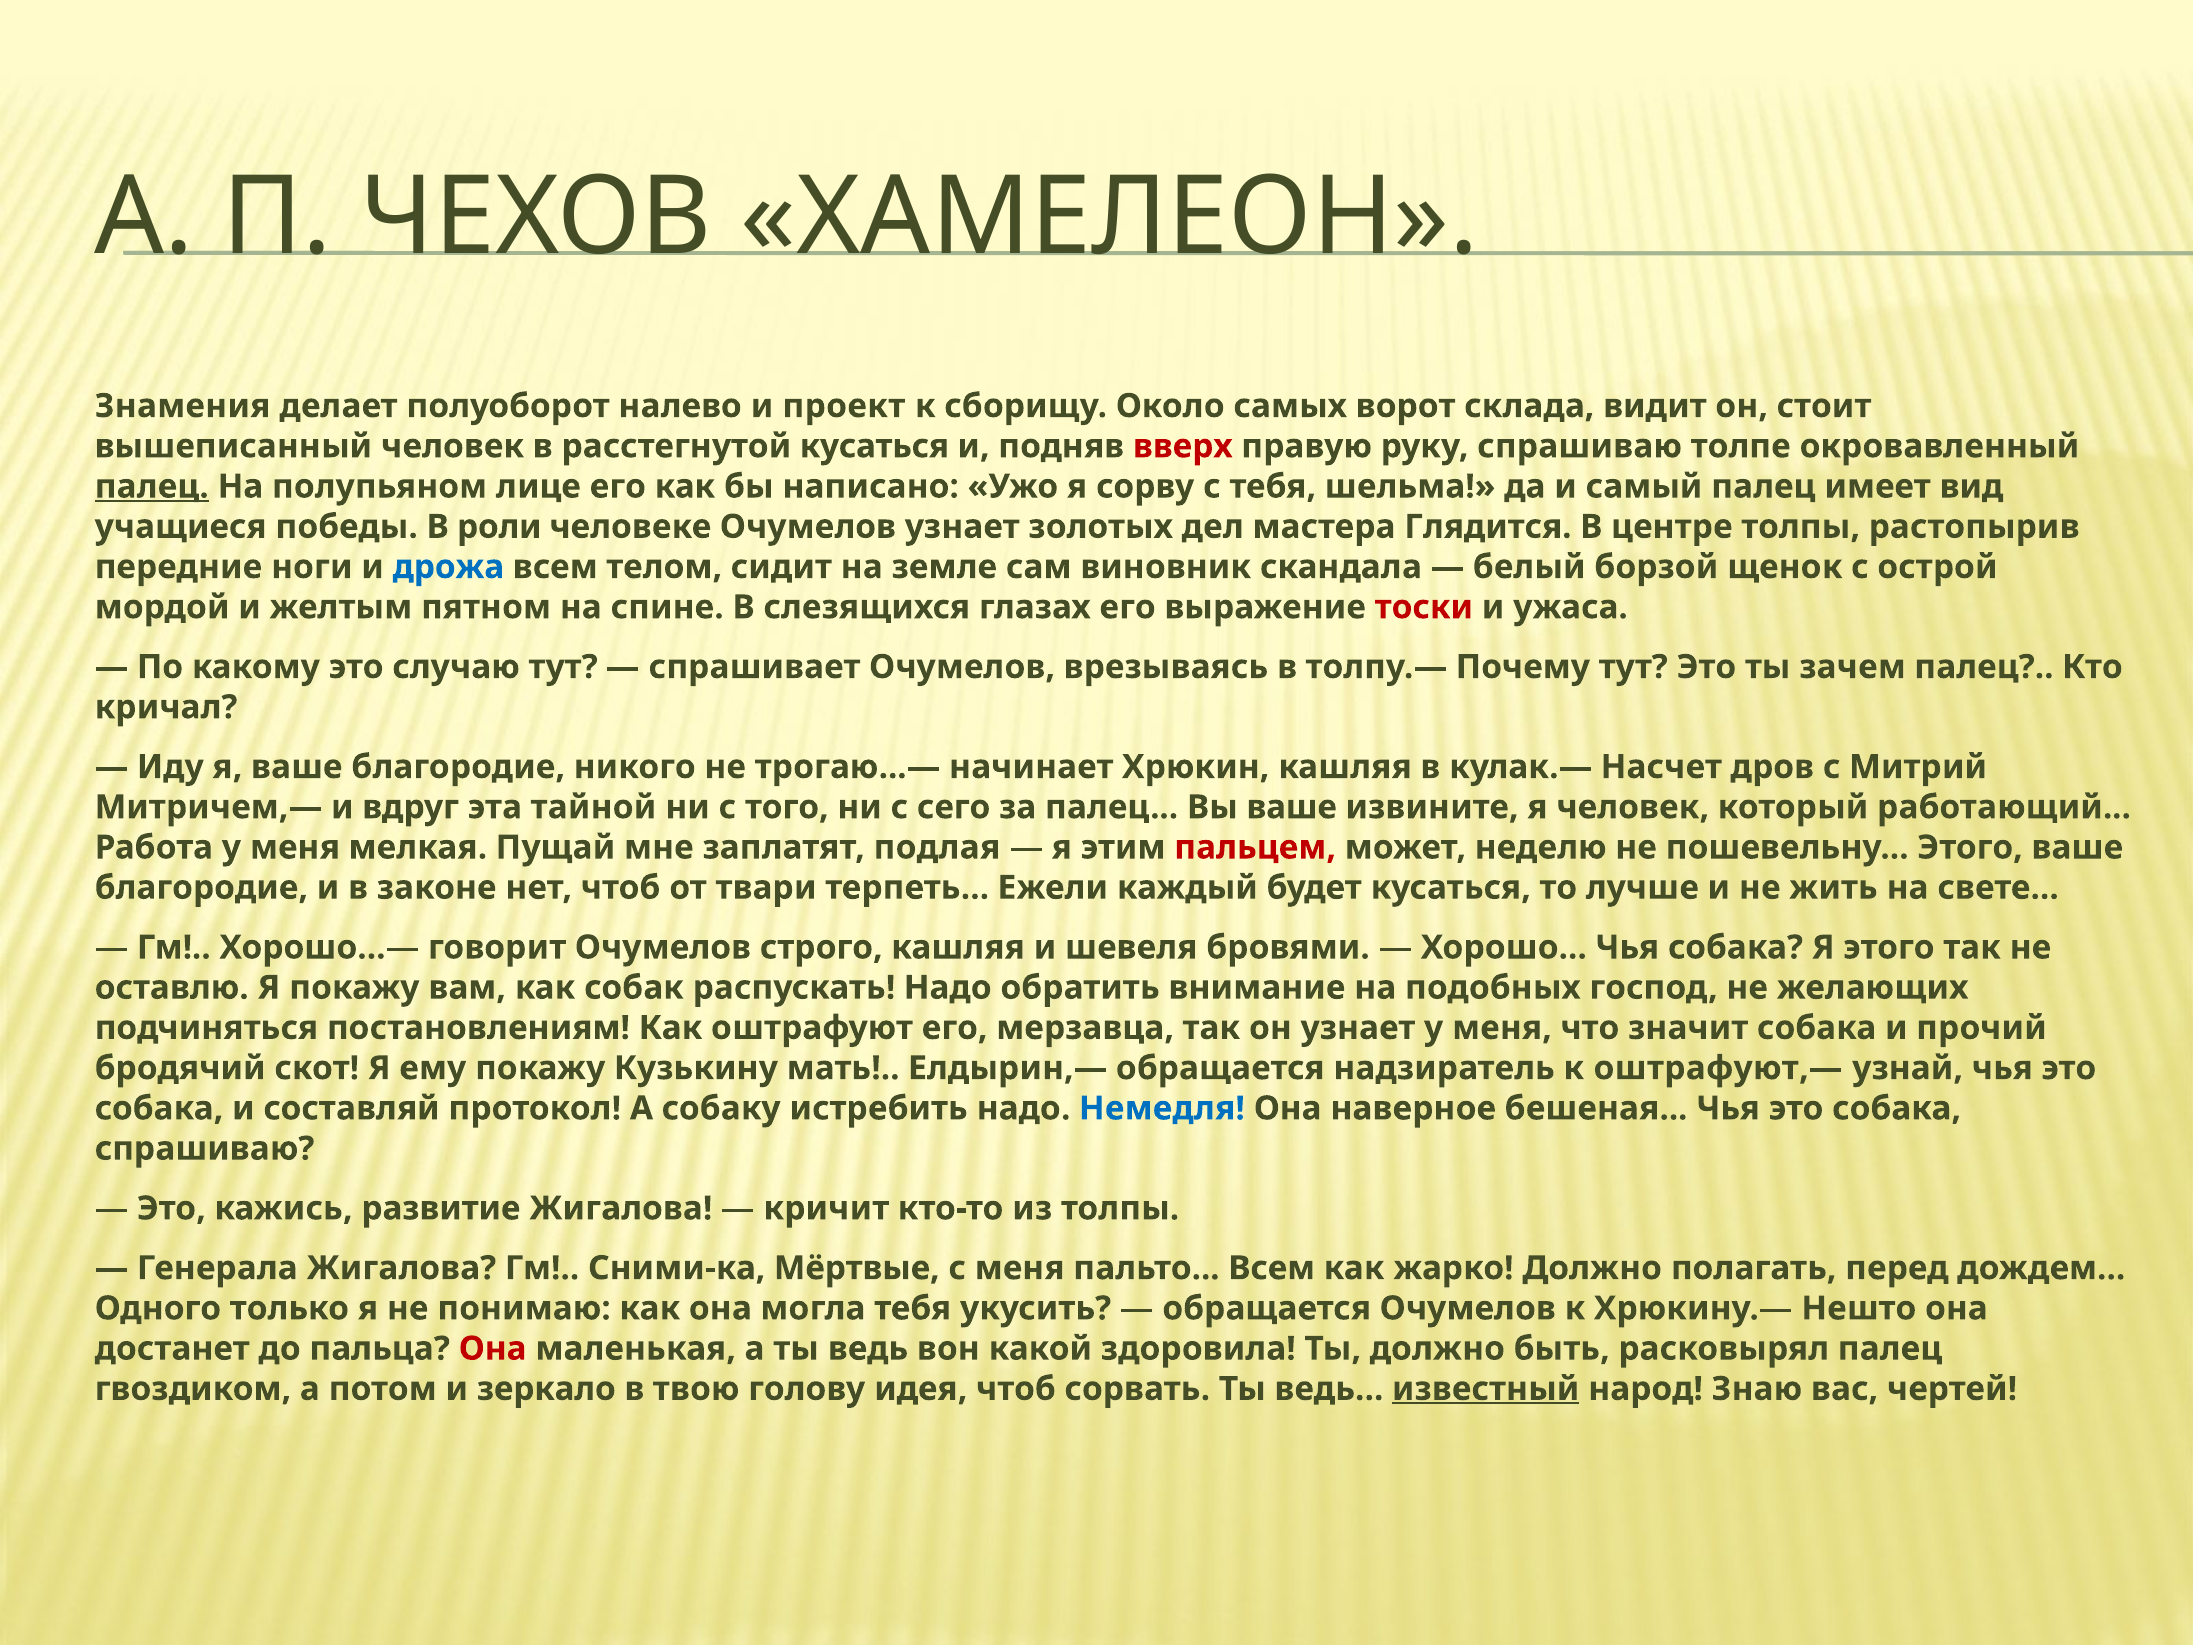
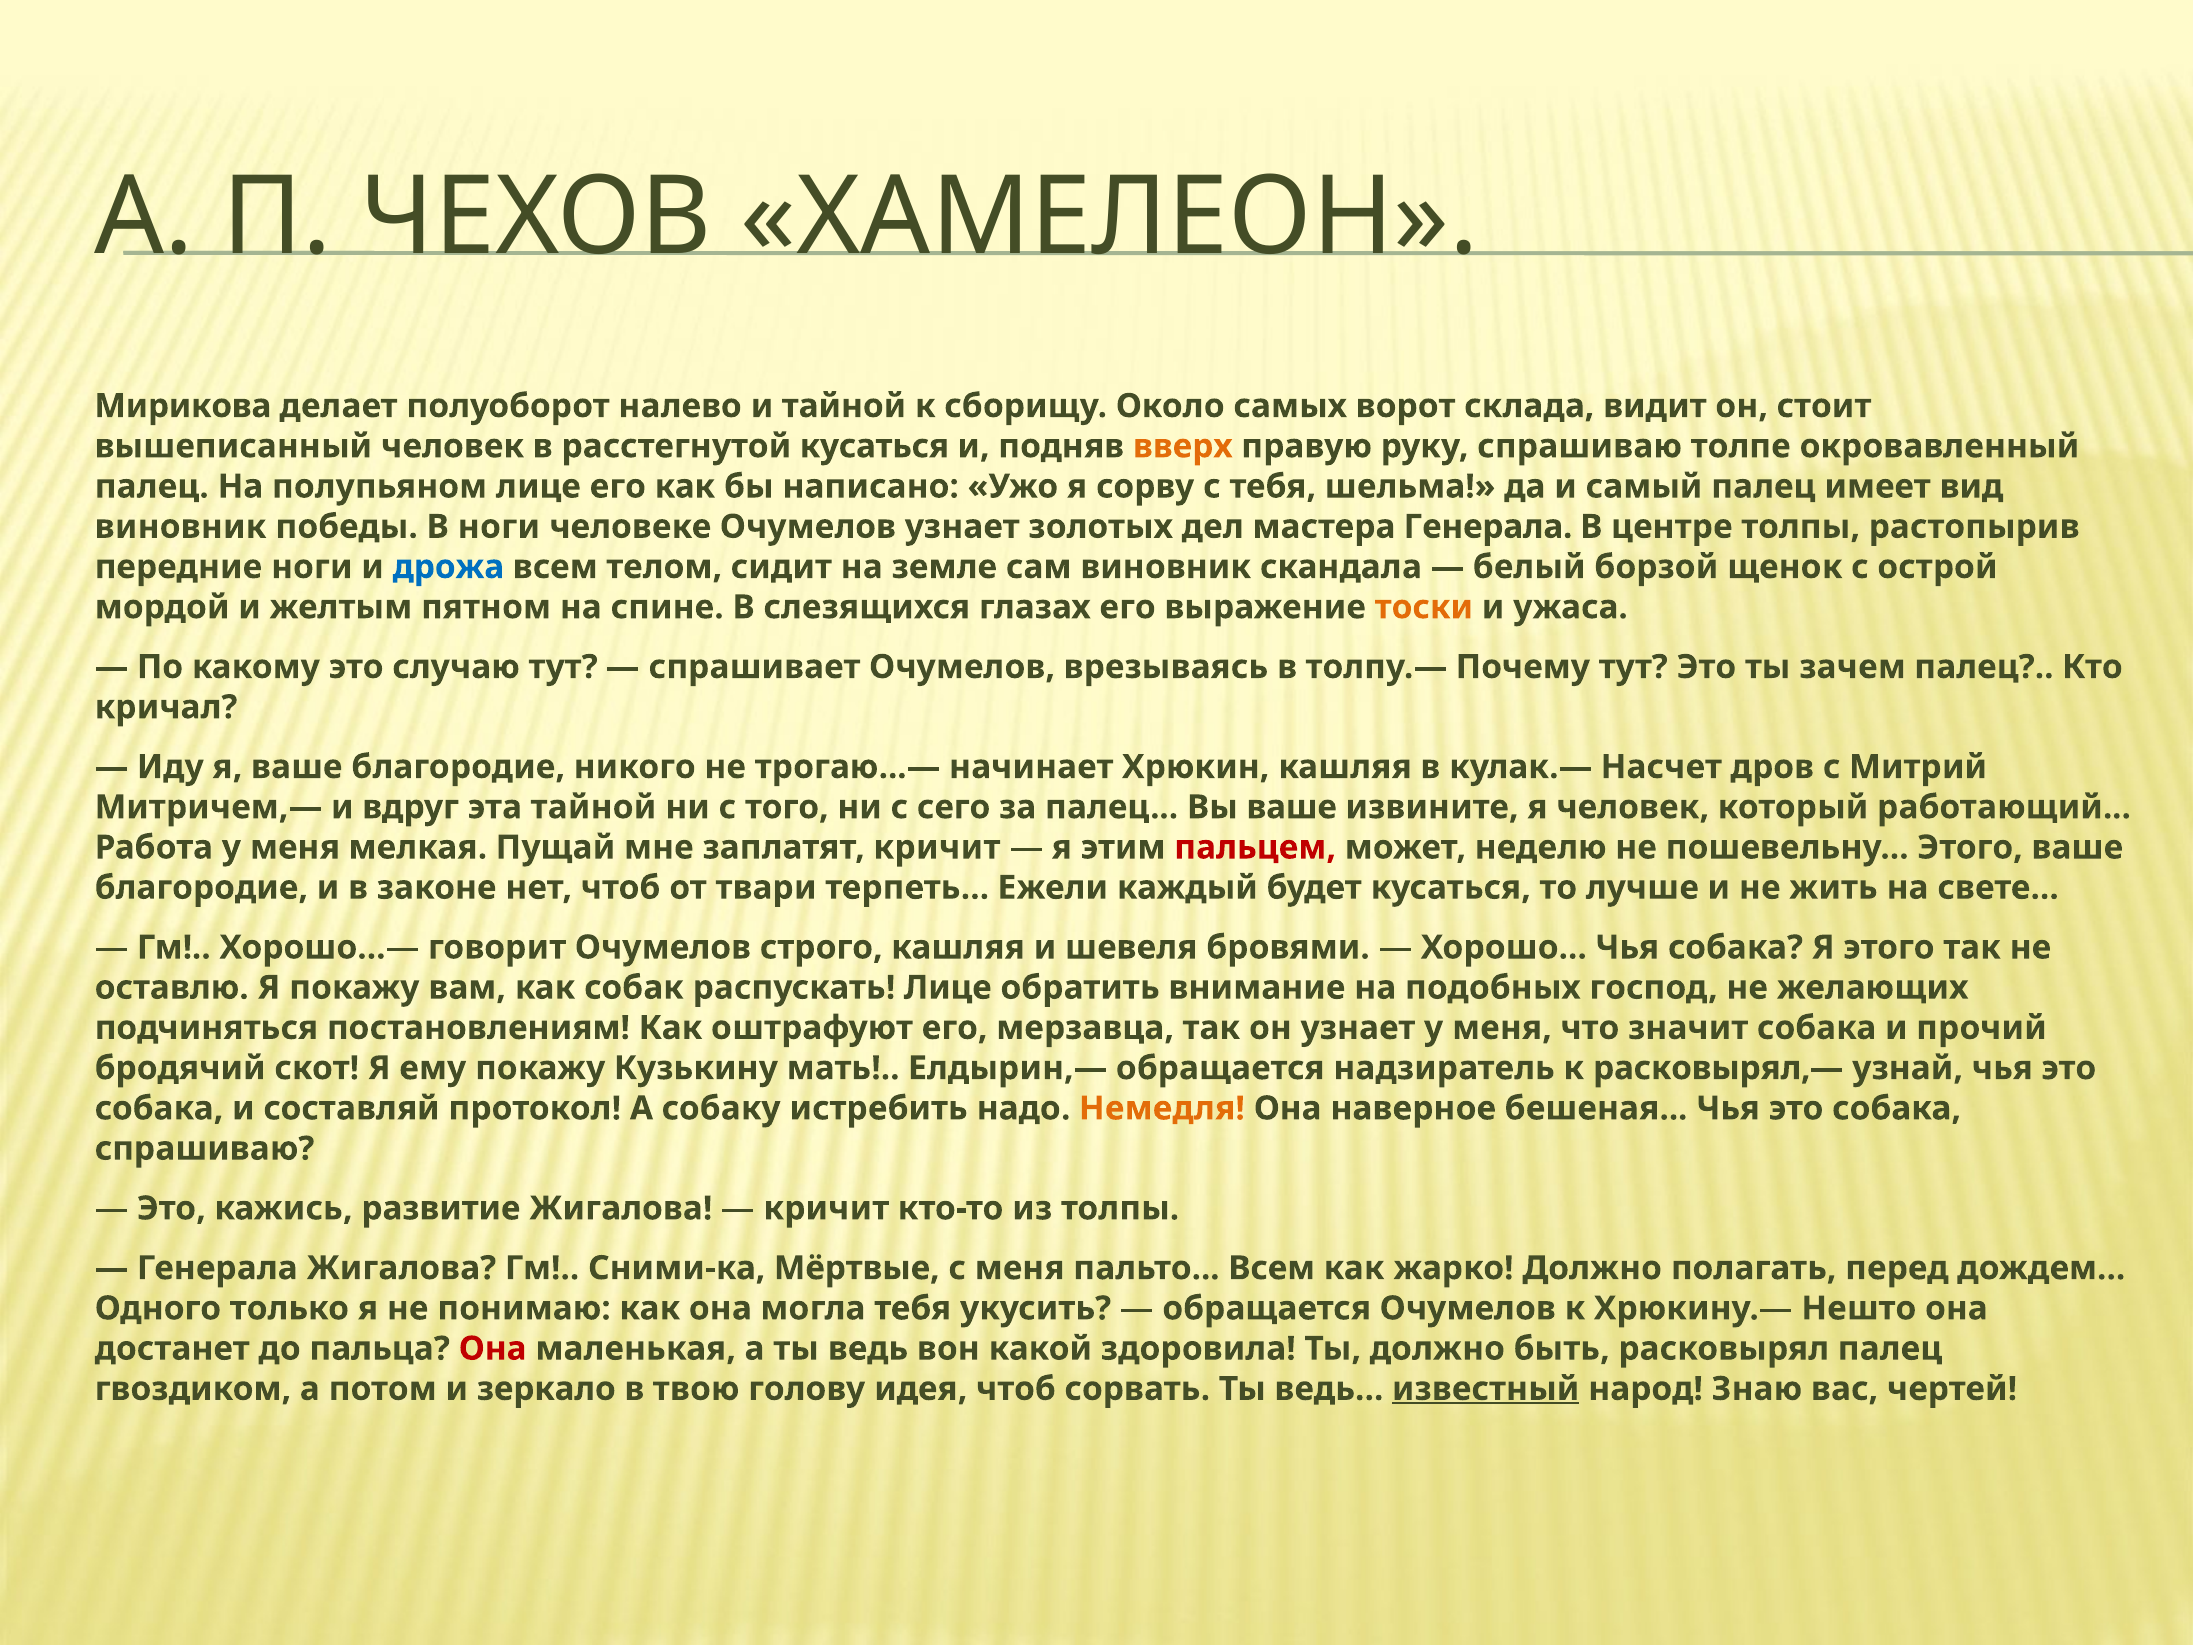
Знамения: Знамения -> Мирикова
и проект: проект -> тайной
вверх colour: red -> orange
палец at (152, 486) underline: present -> none
учащиеся at (181, 527): учащиеся -> виновник
В роли: роли -> ноги
мастера Глядится: Глядится -> Генерала
тоски colour: red -> orange
заплатят подлая: подлая -> кричит
распускать Надо: Надо -> Лице
оштрафуют,—: оштрафуют,— -> расковырял,—
Немедля colour: blue -> orange
